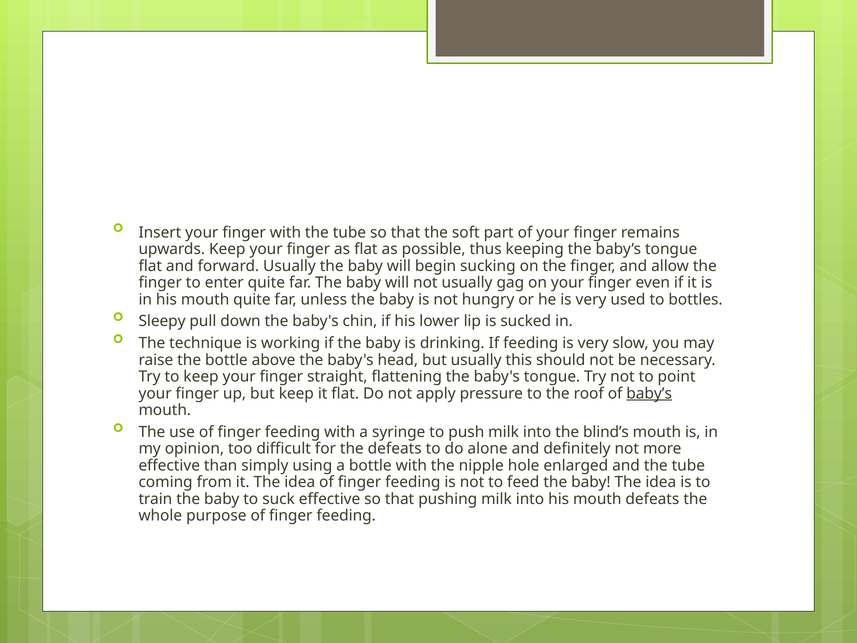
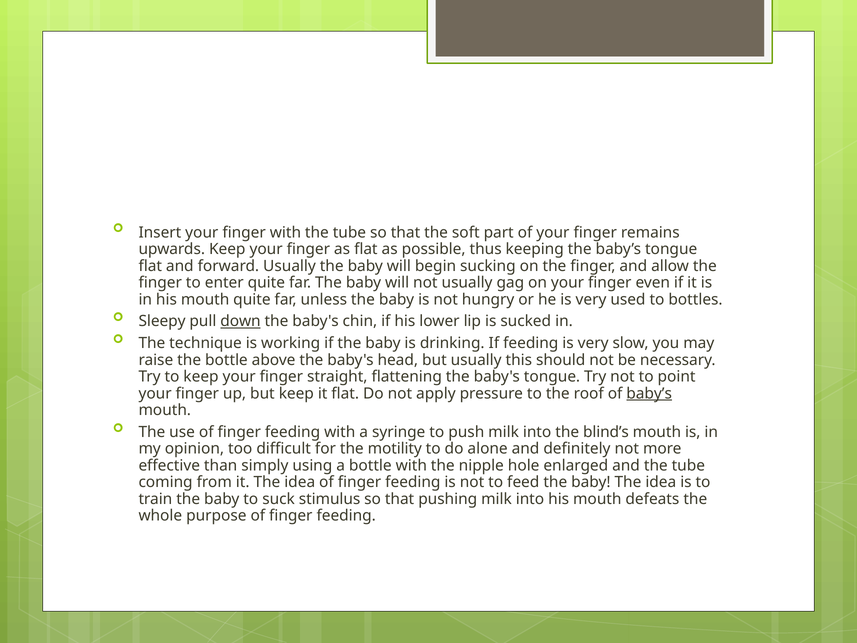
down underline: none -> present
the defeats: defeats -> motility
suck effective: effective -> stimulus
